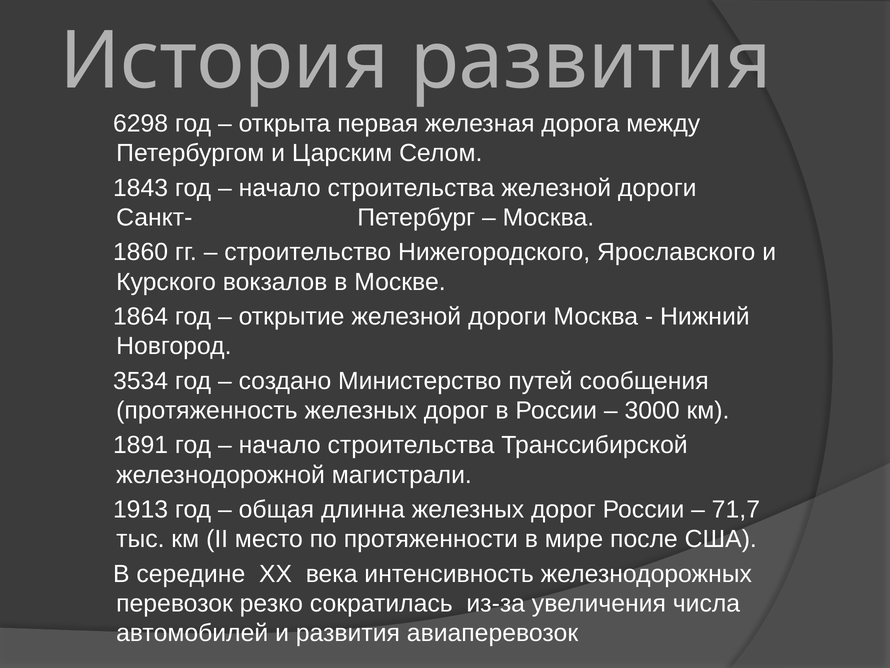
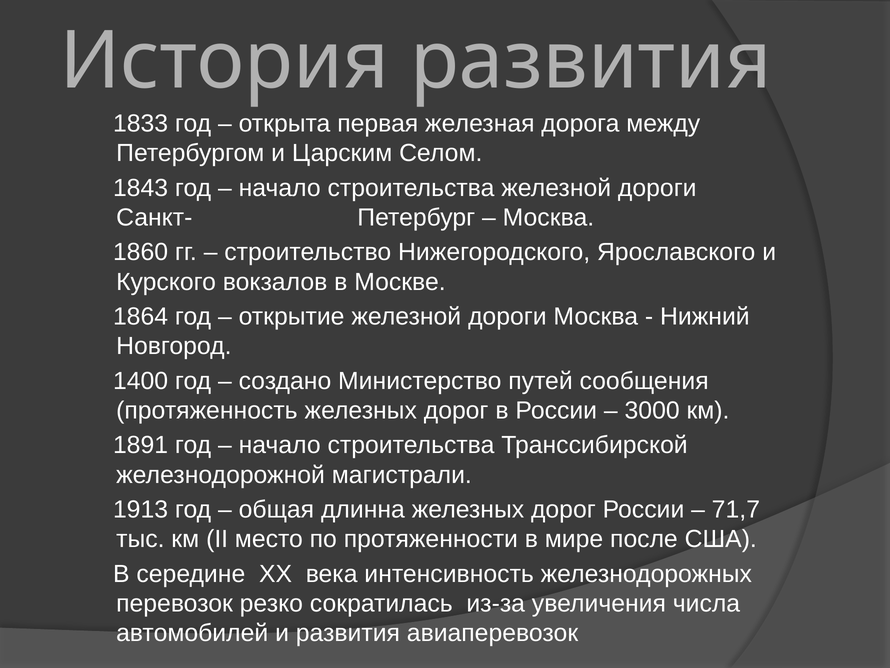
6298: 6298 -> 1833
3534: 3534 -> 1400
